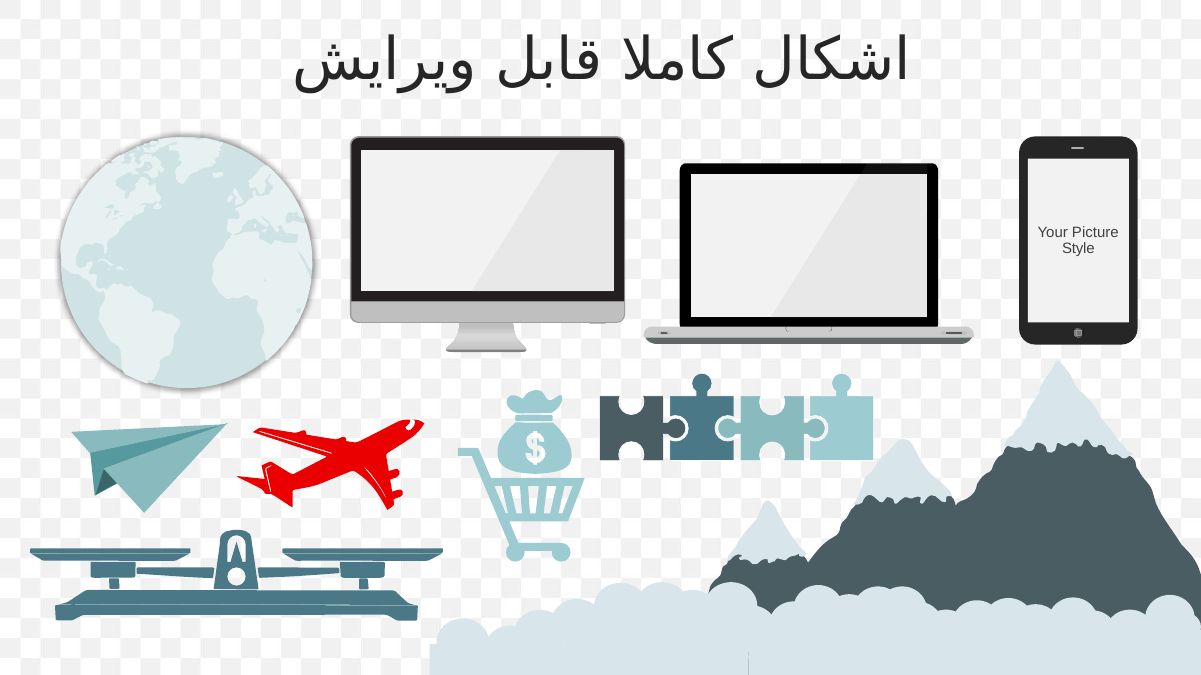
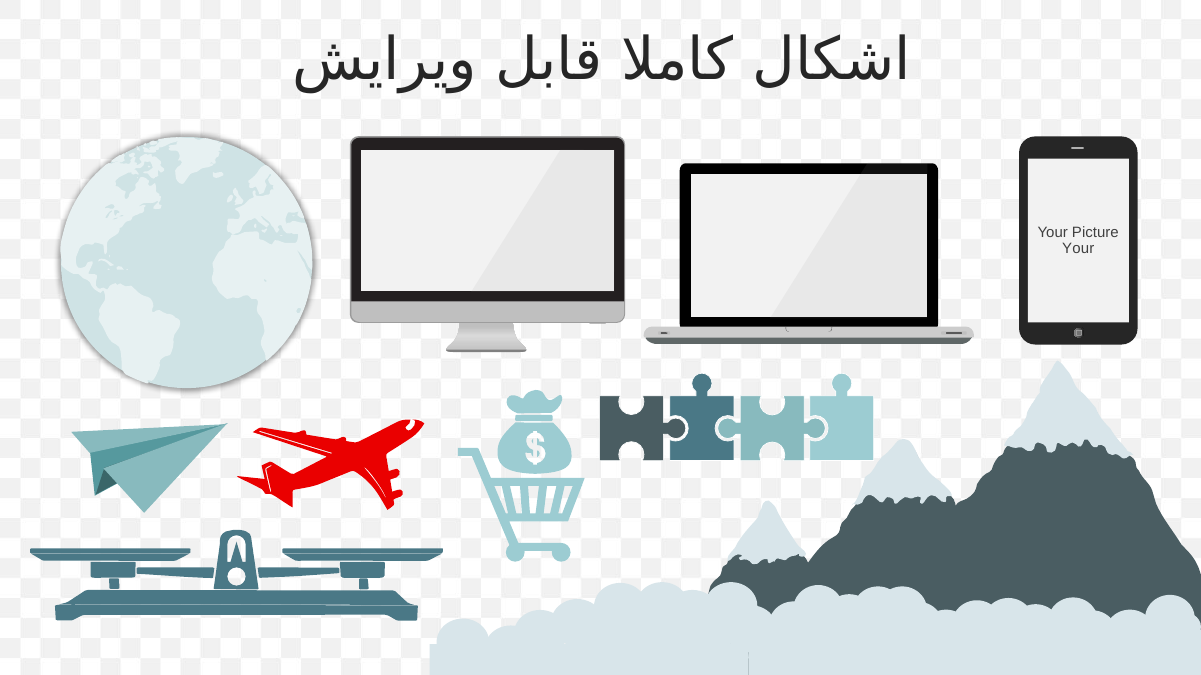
Style at (1078, 249): Style -> Your
